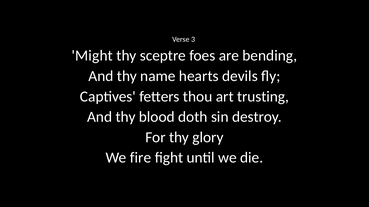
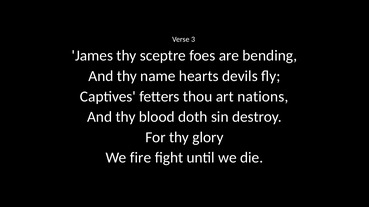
Might: Might -> James
trusting: trusting -> nations
